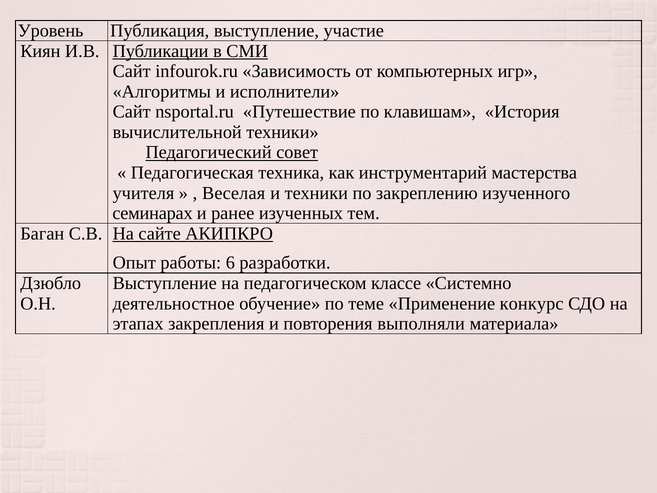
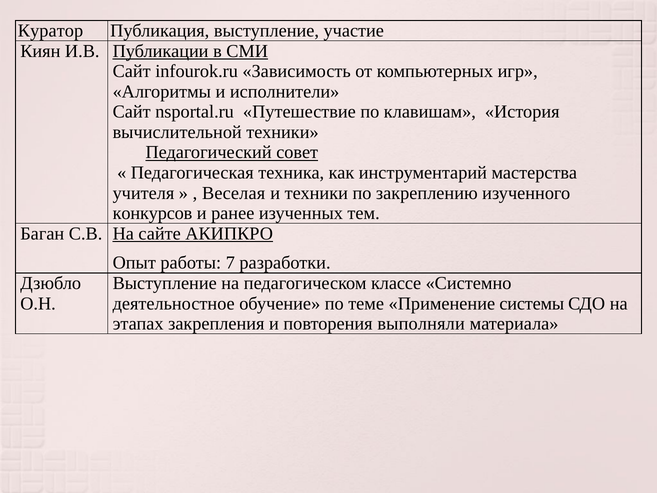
Уровень: Уровень -> Куратор
семинарах: семинарах -> конкурсов
6: 6 -> 7
конкурс: конкурс -> системы
